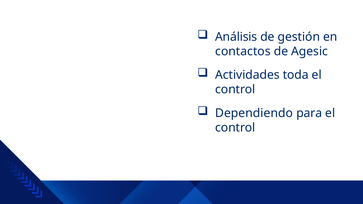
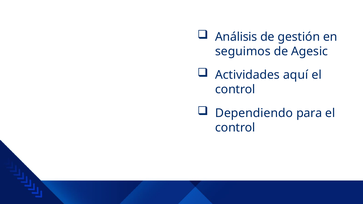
contactos: contactos -> seguimos
toda: toda -> aquí
